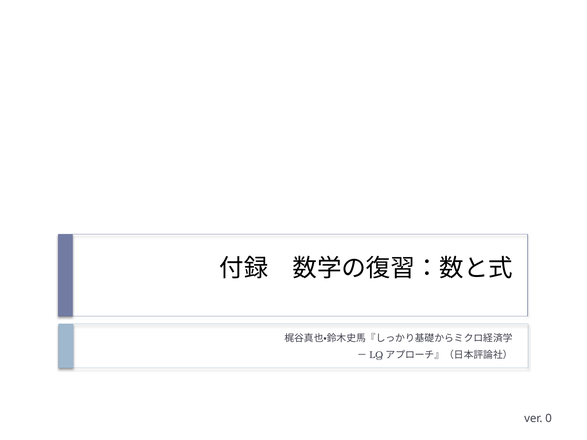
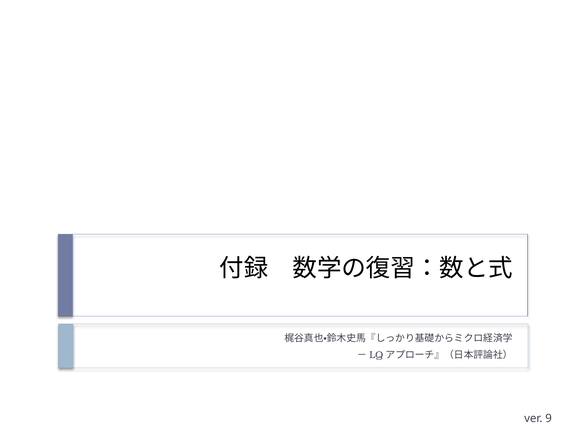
0: 0 -> 9
